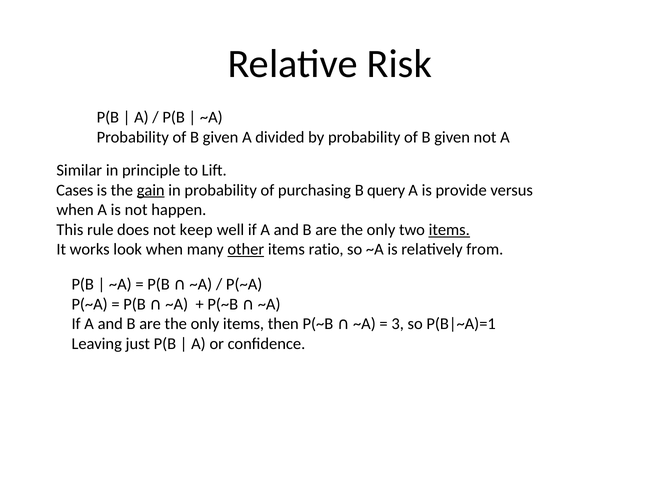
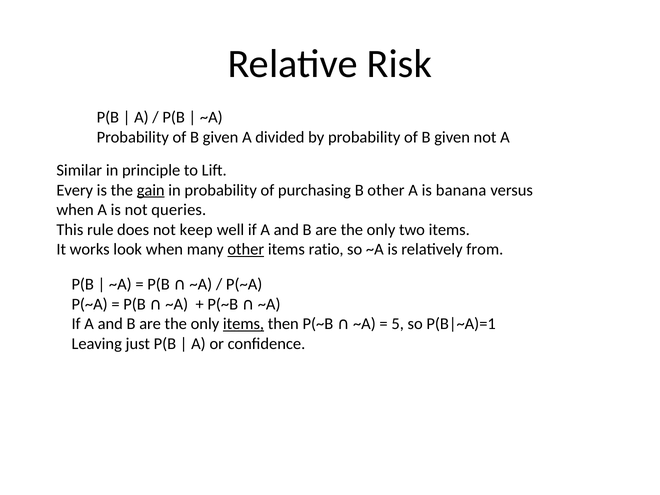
Cases: Cases -> Every
B query: query -> other
provide: provide -> banana
happen: happen -> queries
items at (449, 230) underline: present -> none
items at (244, 324) underline: none -> present
3: 3 -> 5
